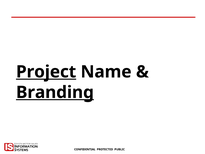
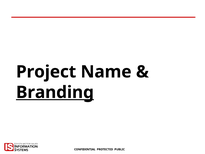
Project underline: present -> none
